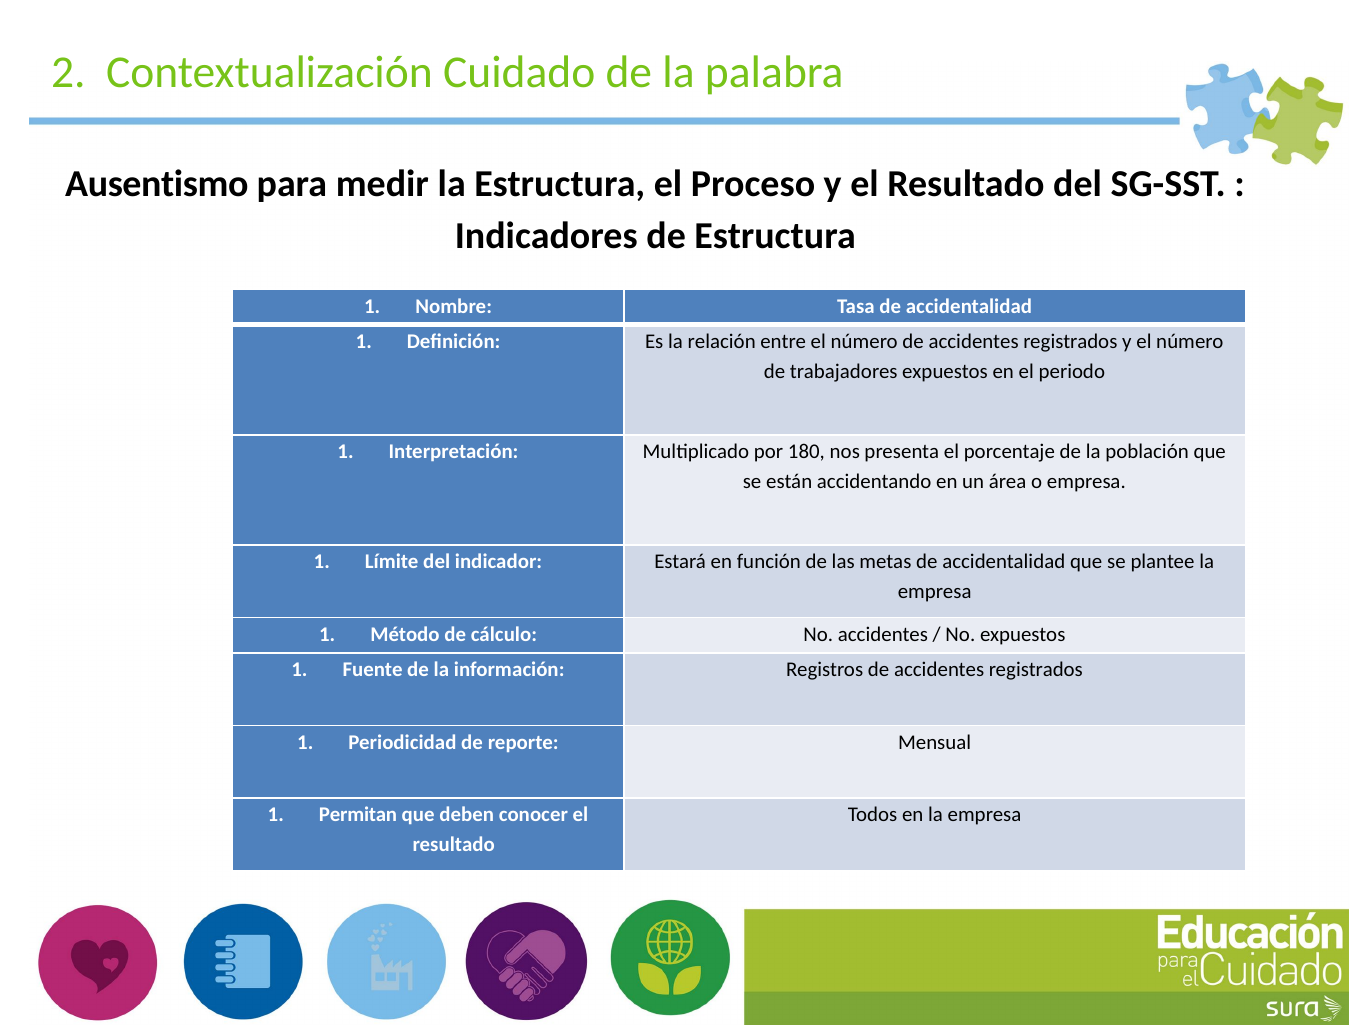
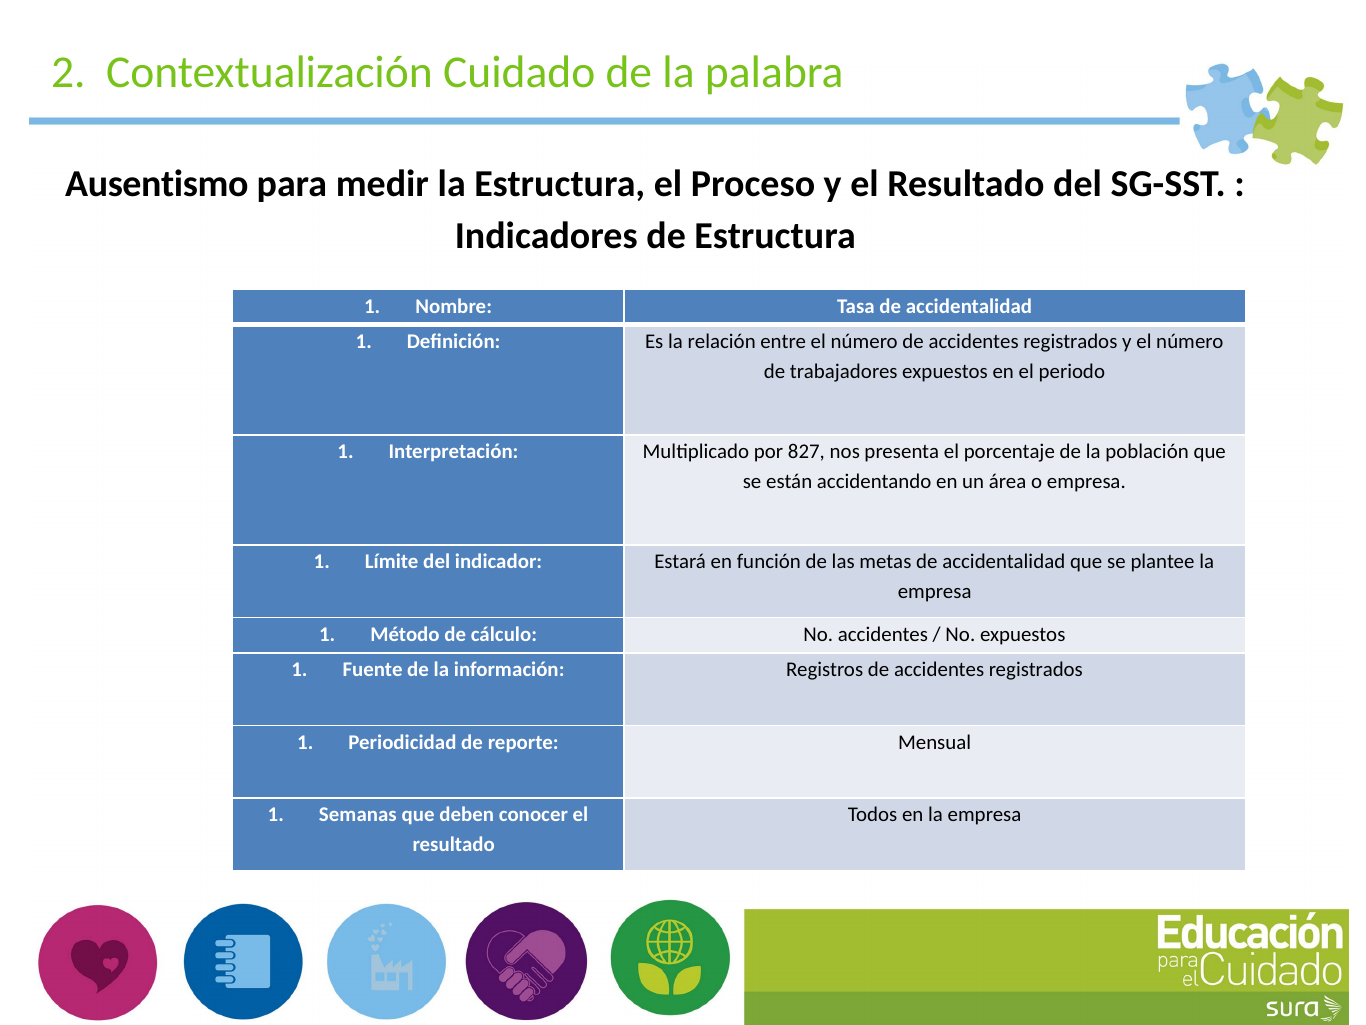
180: 180 -> 827
Permitan: Permitan -> Semanas
